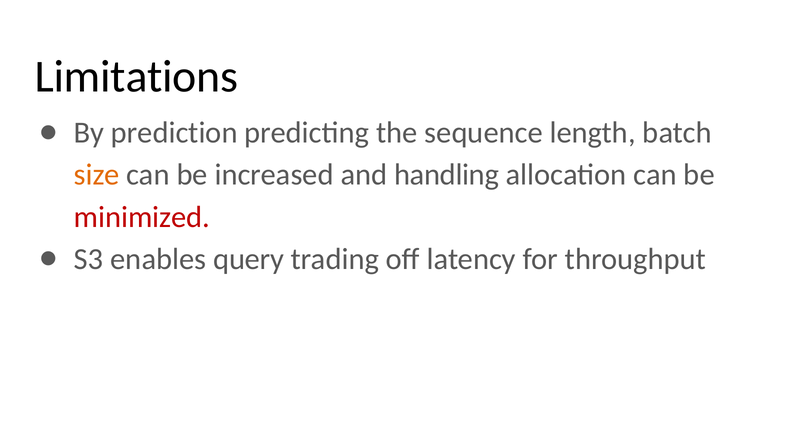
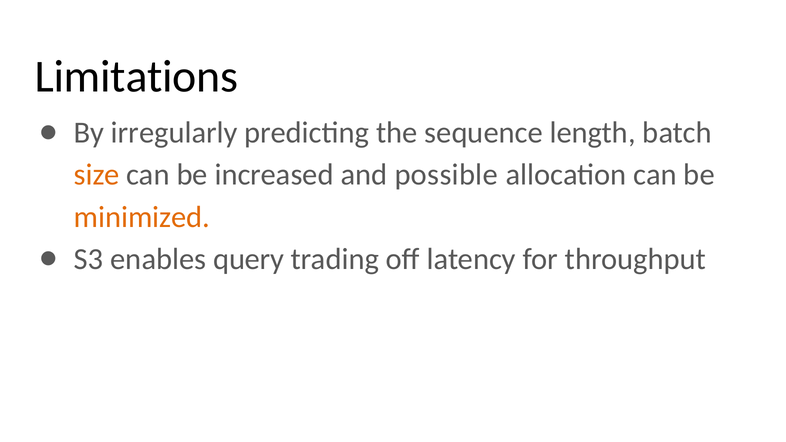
prediction: prediction -> irregularly
handling: handling -> possible
minimized colour: red -> orange
